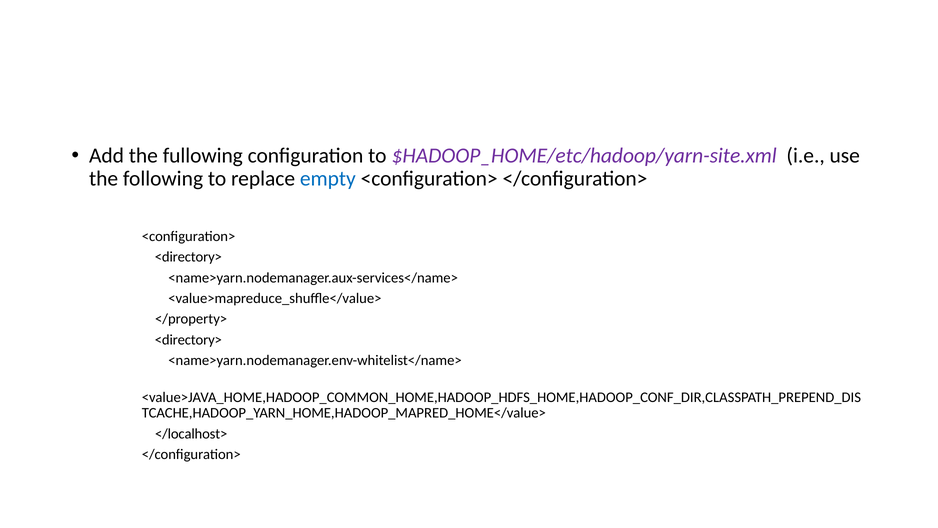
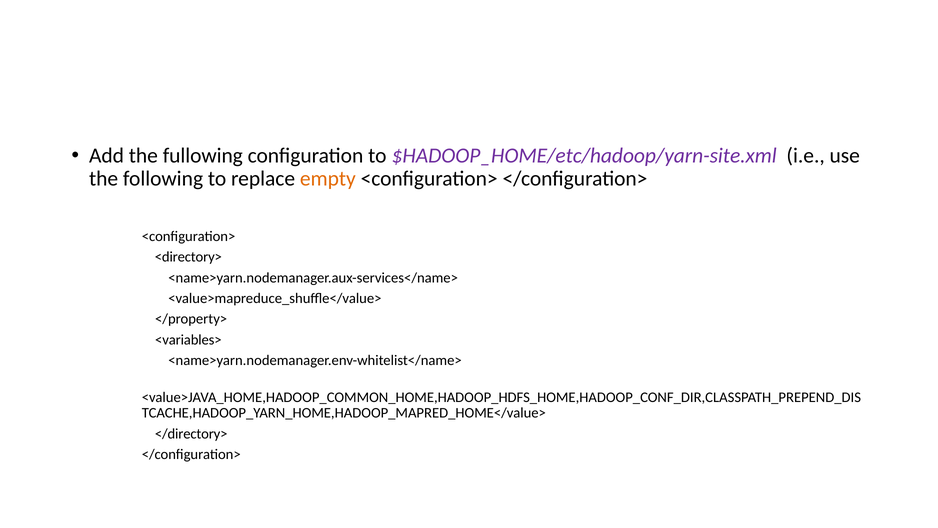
empty colour: blue -> orange
<directory> at (188, 340): <directory> -> <variables>
</localhost>: </localhost> -> </directory>
